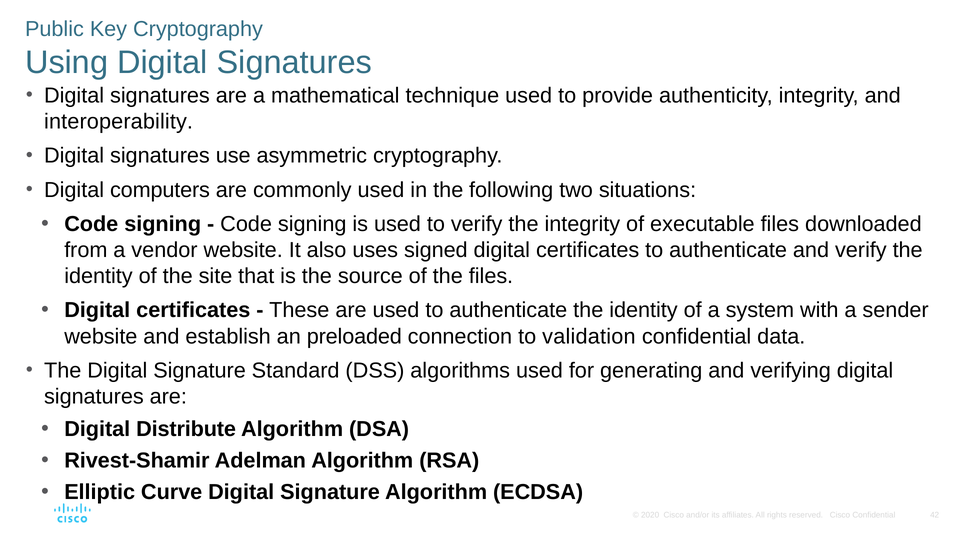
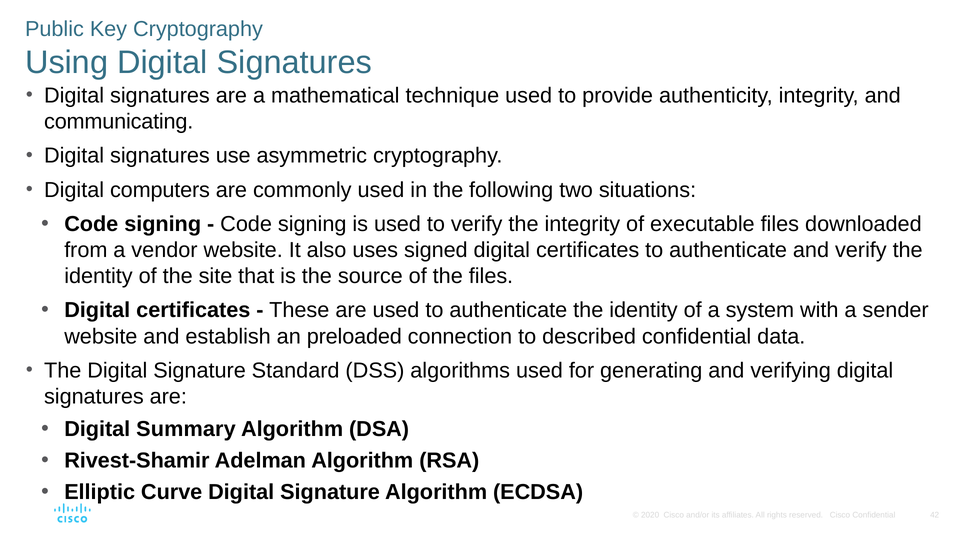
interoperability: interoperability -> communicating
validation: validation -> described
Distribute: Distribute -> Summary
